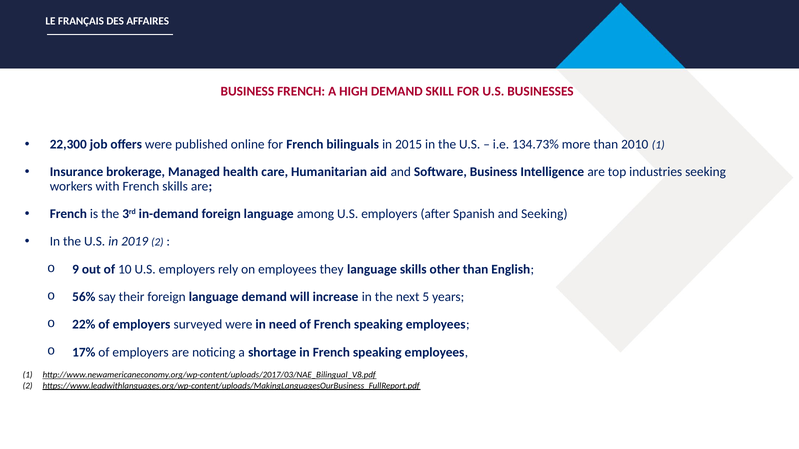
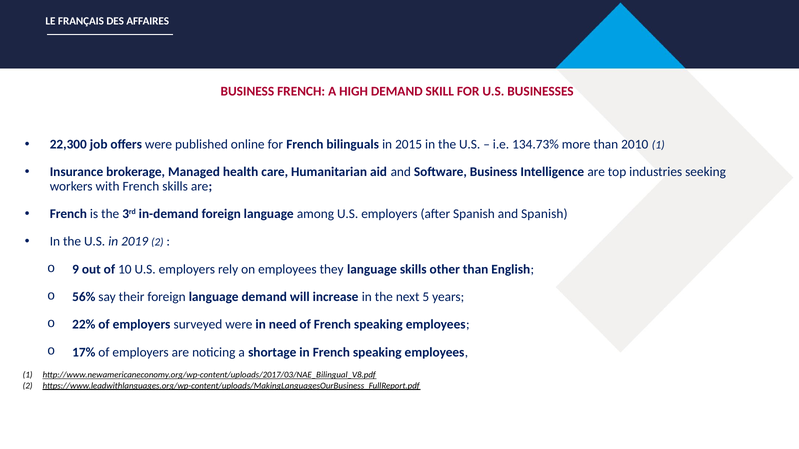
and Seeking: Seeking -> Spanish
